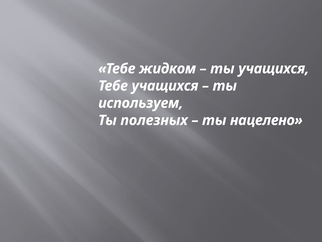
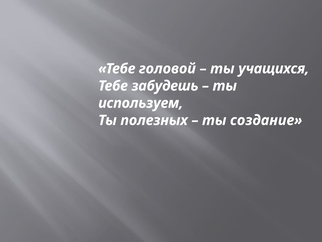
жидком: жидком -> головой
Тебе учащихся: учащихся -> забудешь
нацелено: нацелено -> создание
